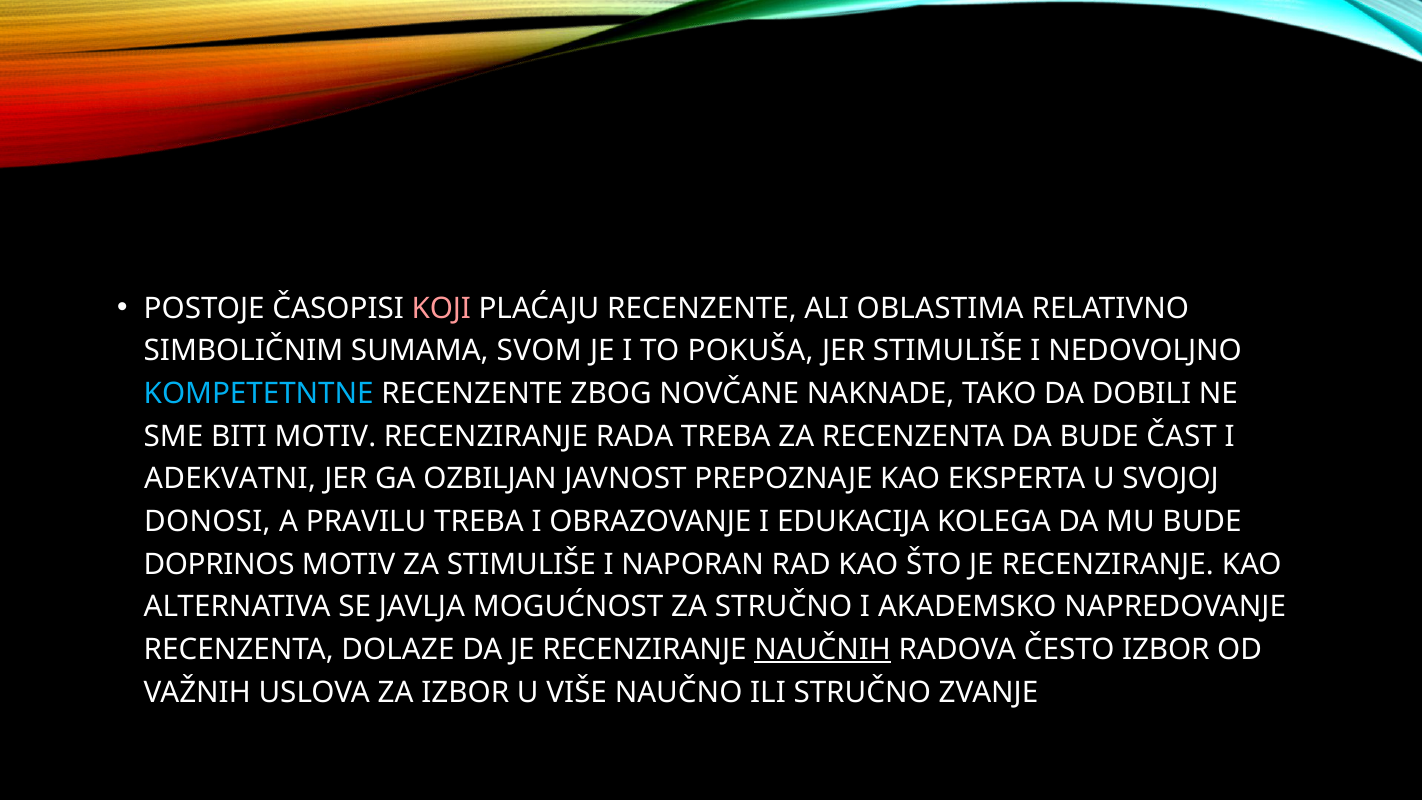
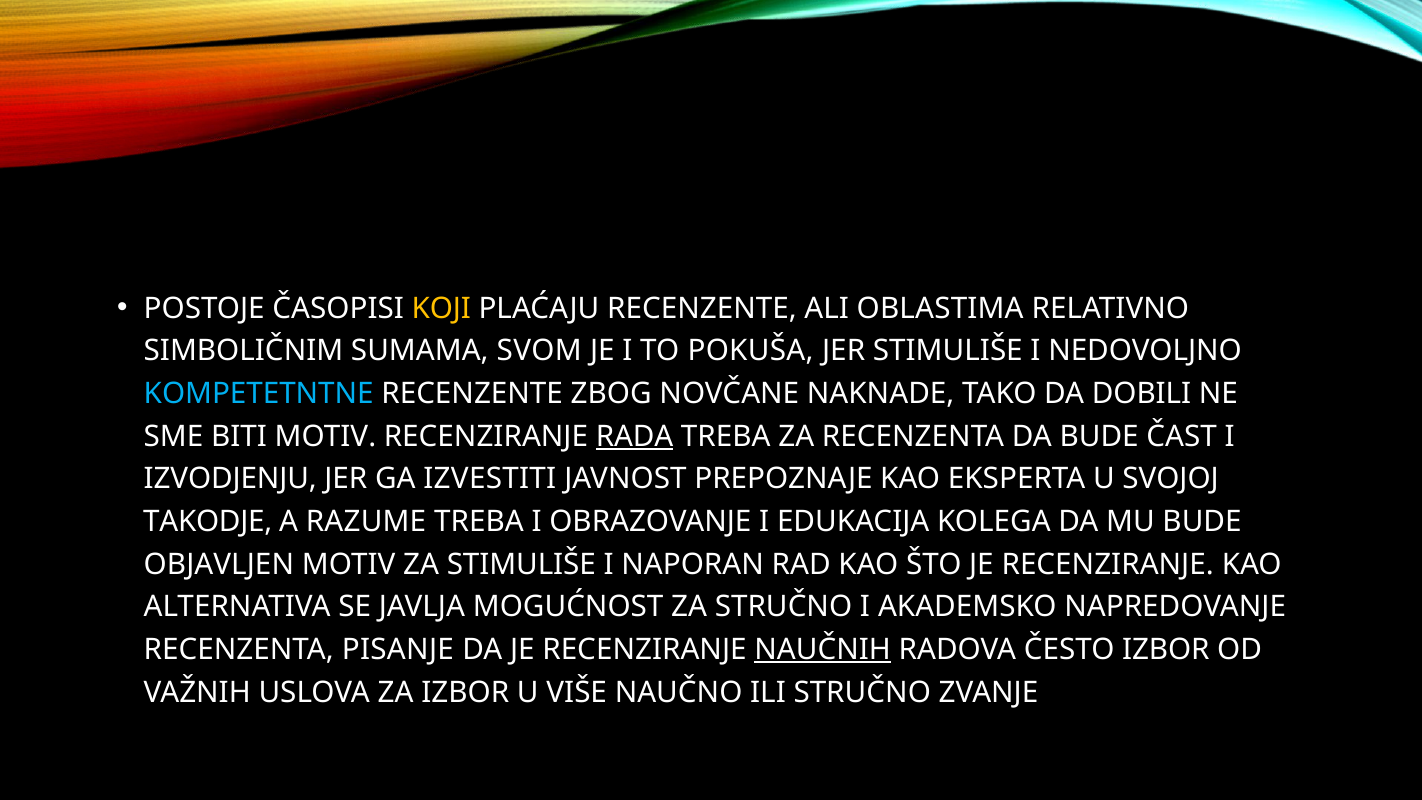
KOJI colour: pink -> yellow
RADA underline: none -> present
ADEKVATNI: ADEKVATNI -> IZVODJENJU
OZBILJAN: OZBILJAN -> IZVESTITI
DONOSI: DONOSI -> TAKODJE
PRAVILU: PRAVILU -> RAZUME
DOPRINOS: DOPRINOS -> OBJAVLJEN
DOLAZE: DOLAZE -> PISANJE
